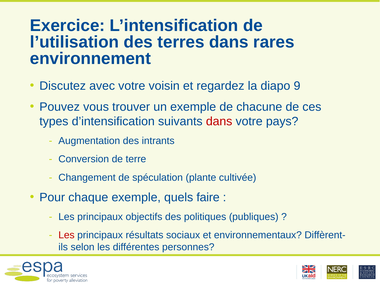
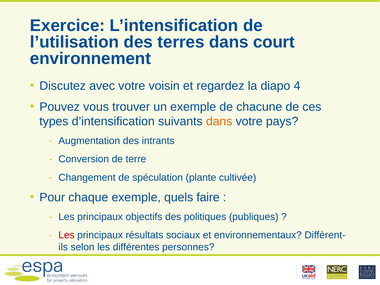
rares: rares -> court
9: 9 -> 4
dans at (219, 121) colour: red -> orange
